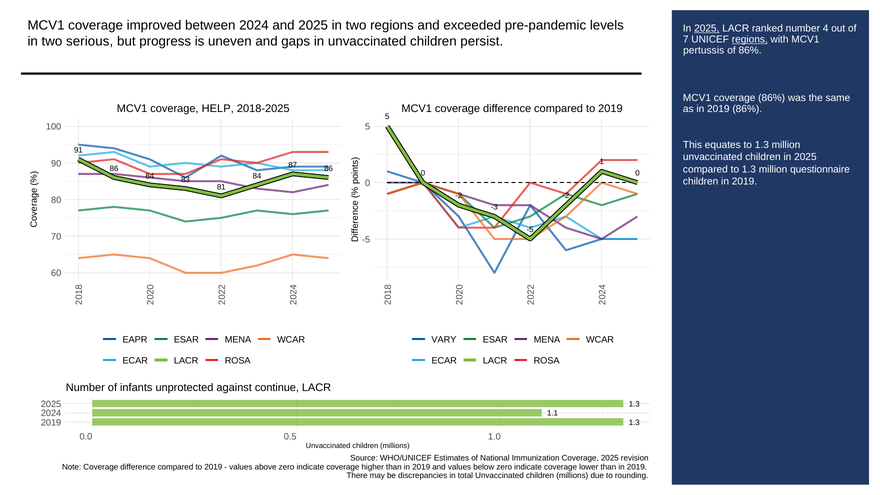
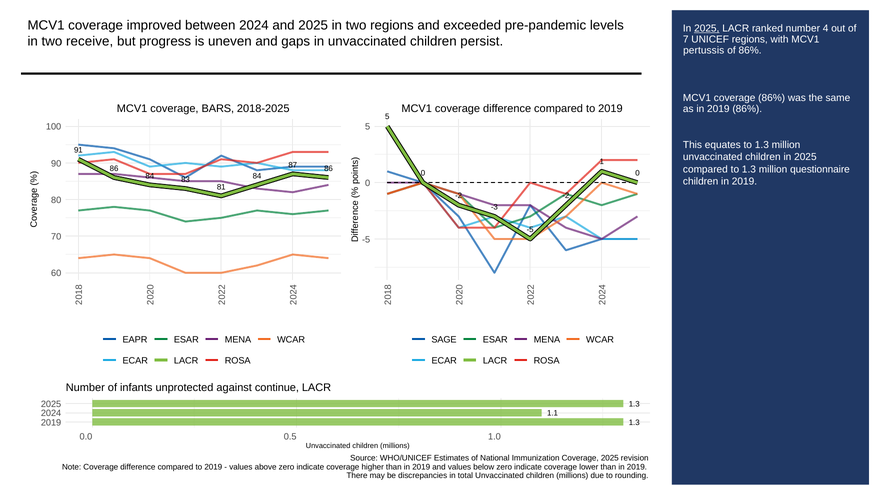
regions at (750, 39) underline: present -> none
serious: serious -> receive
HELP: HELP -> BARS
VARY: VARY -> SAGE
